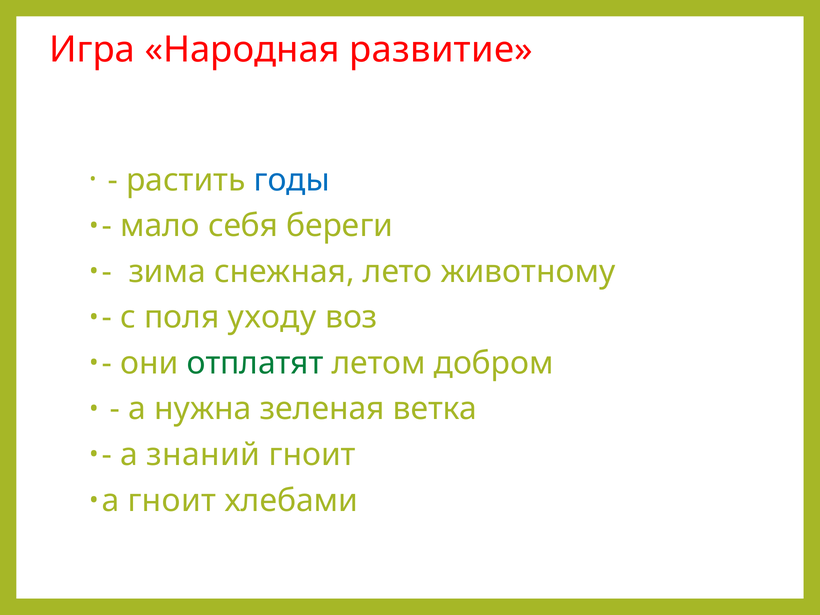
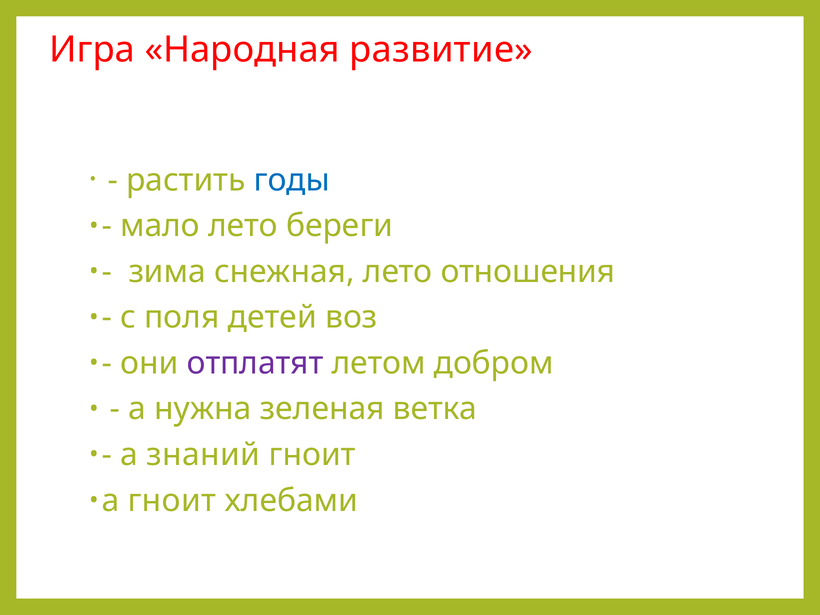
мало себя: себя -> лето
животному: животному -> отношения
уходу: уходу -> детей
отплатят colour: green -> purple
